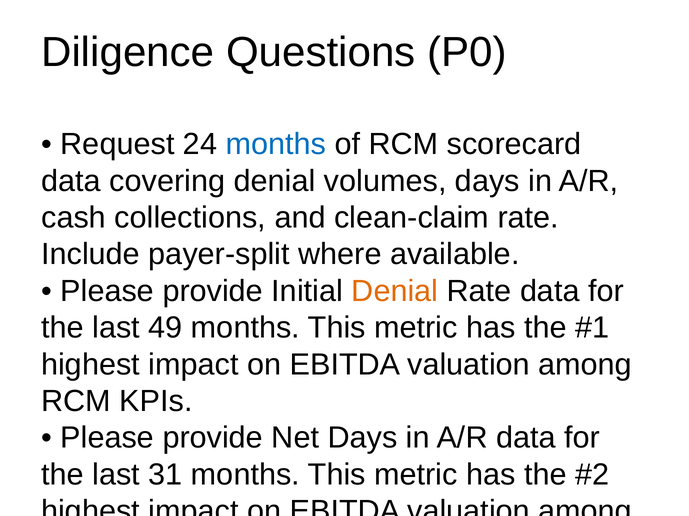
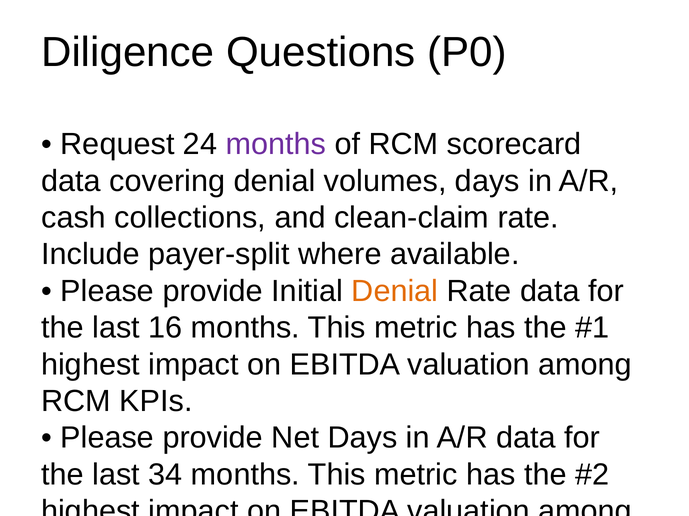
months at (276, 144) colour: blue -> purple
49: 49 -> 16
31: 31 -> 34
